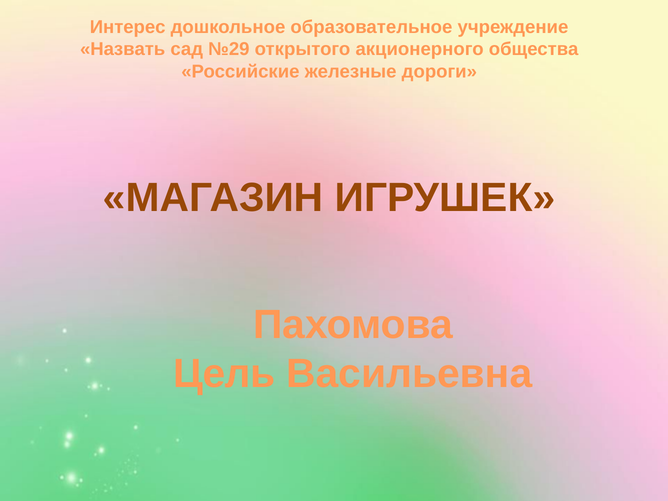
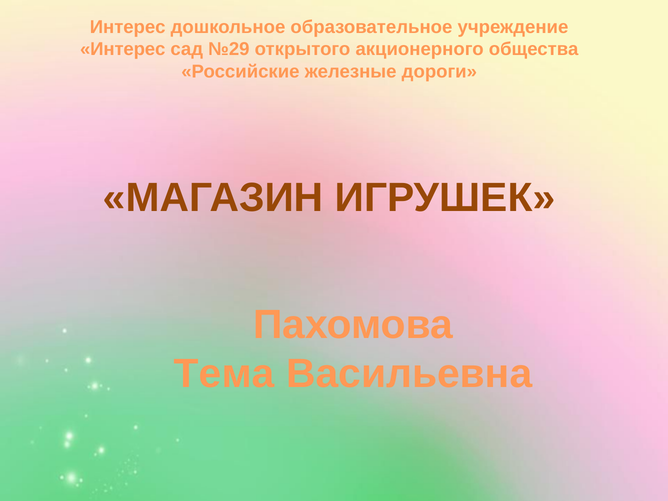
Назвать at (123, 49): Назвать -> Интерес
Цель: Цель -> Тема
